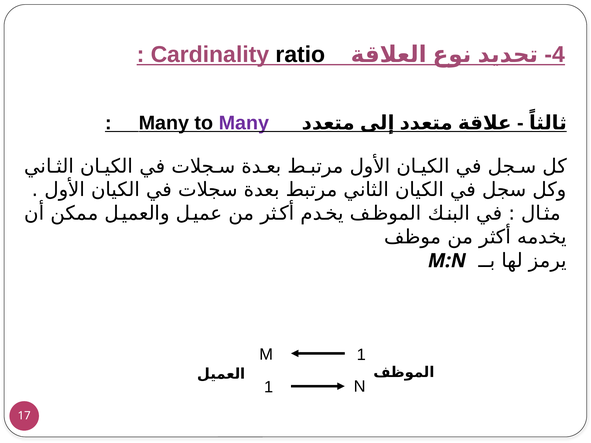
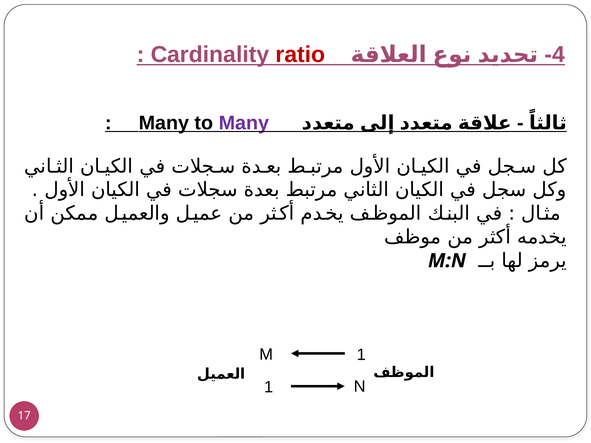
ratio colour: black -> red
